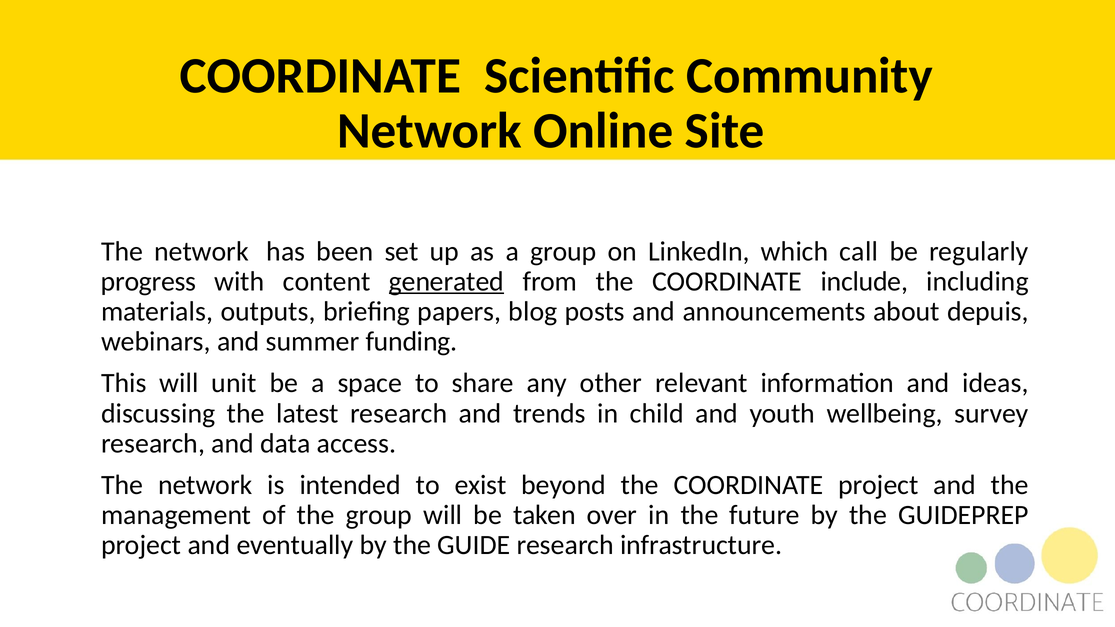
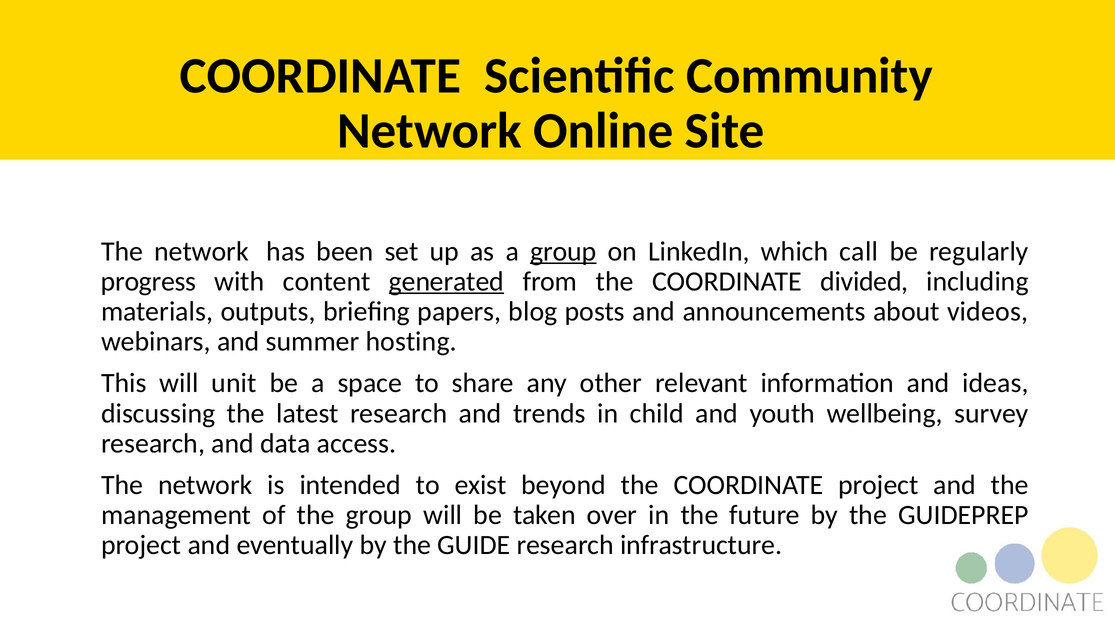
group at (563, 251) underline: none -> present
include: include -> divided
depuis: depuis -> videos
funding: funding -> hosting
